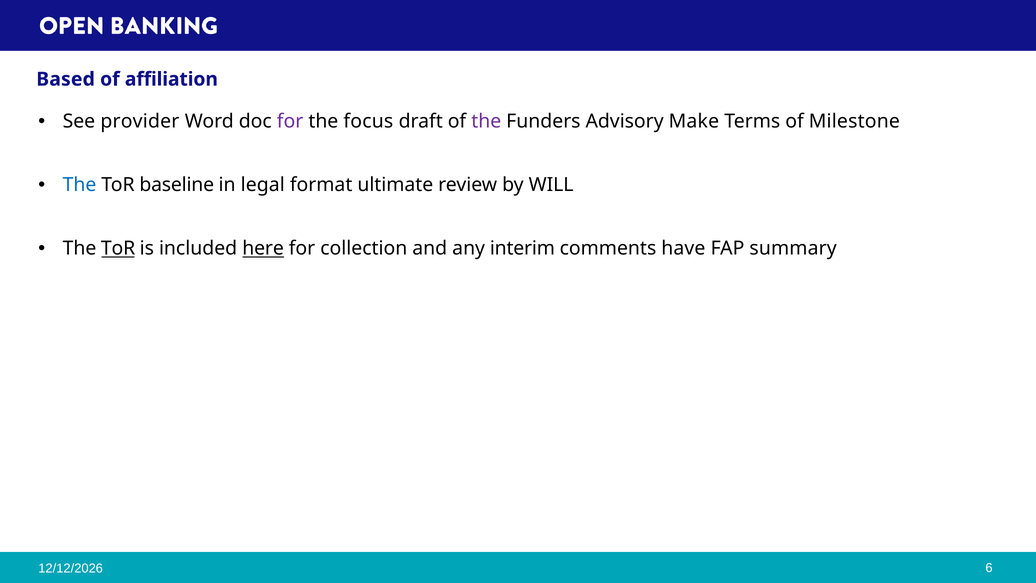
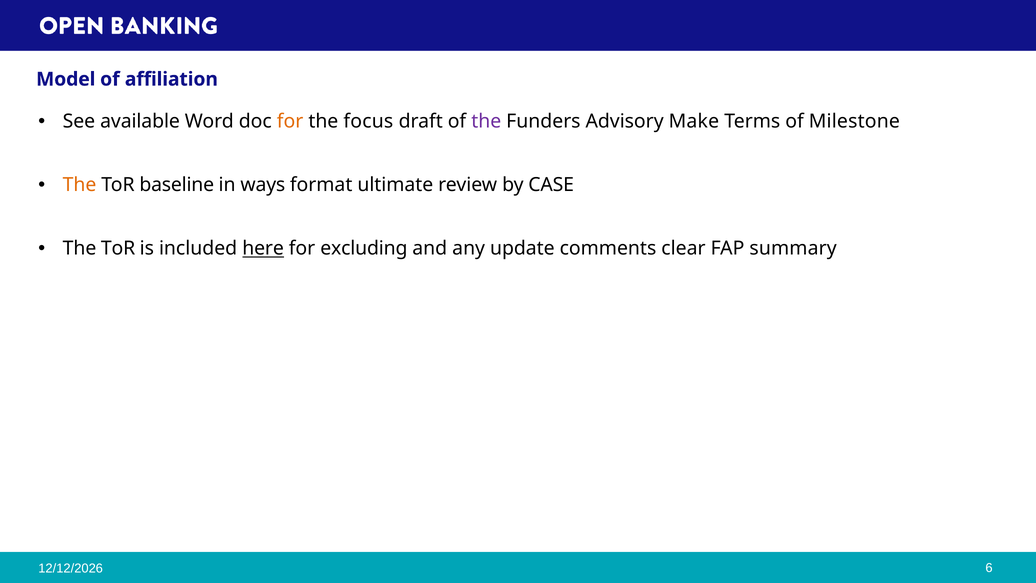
Based: Based -> Model
provider: provider -> available
for at (290, 121) colour: purple -> orange
The at (80, 185) colour: blue -> orange
legal: legal -> ways
WILL: WILL -> CASE
ToR at (118, 248) underline: present -> none
collection: collection -> excluding
interim: interim -> update
have: have -> clear
